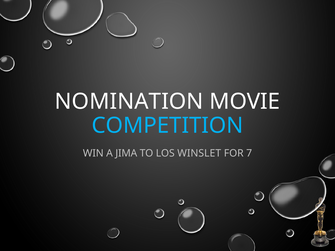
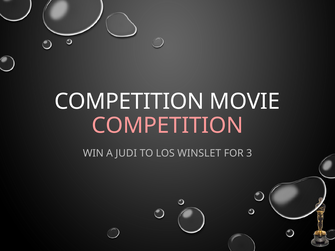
NOMINATION at (129, 102): NOMINATION -> COMPETITION
COMPETITION at (167, 126) colour: light blue -> pink
JIMA: JIMA -> JUDI
7: 7 -> 3
